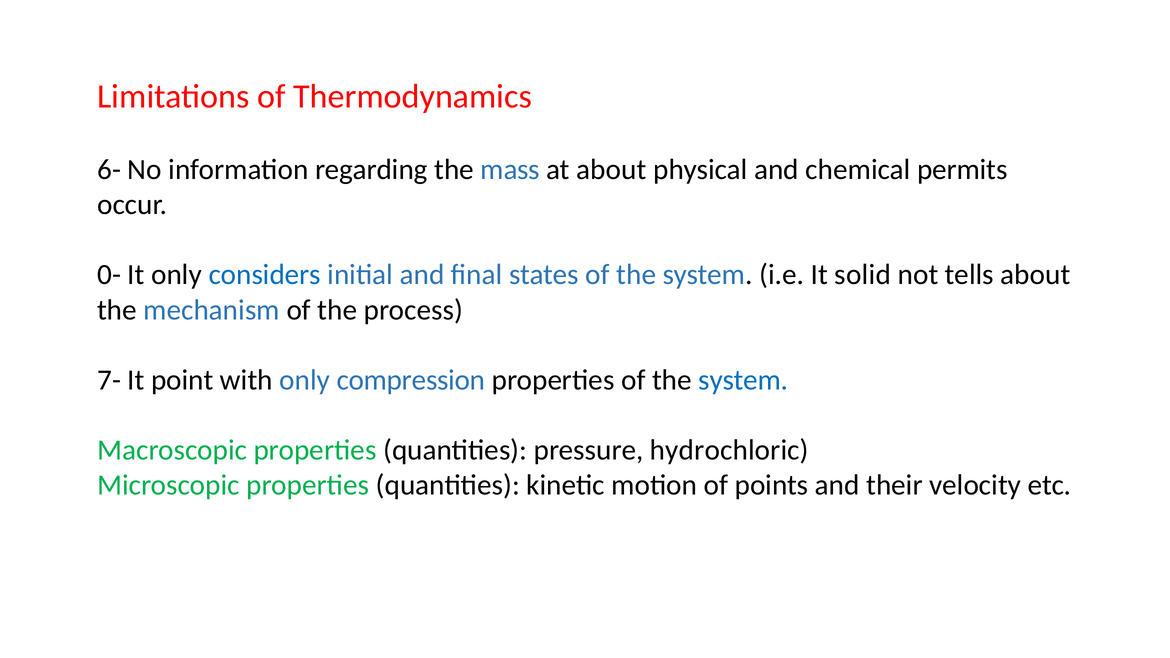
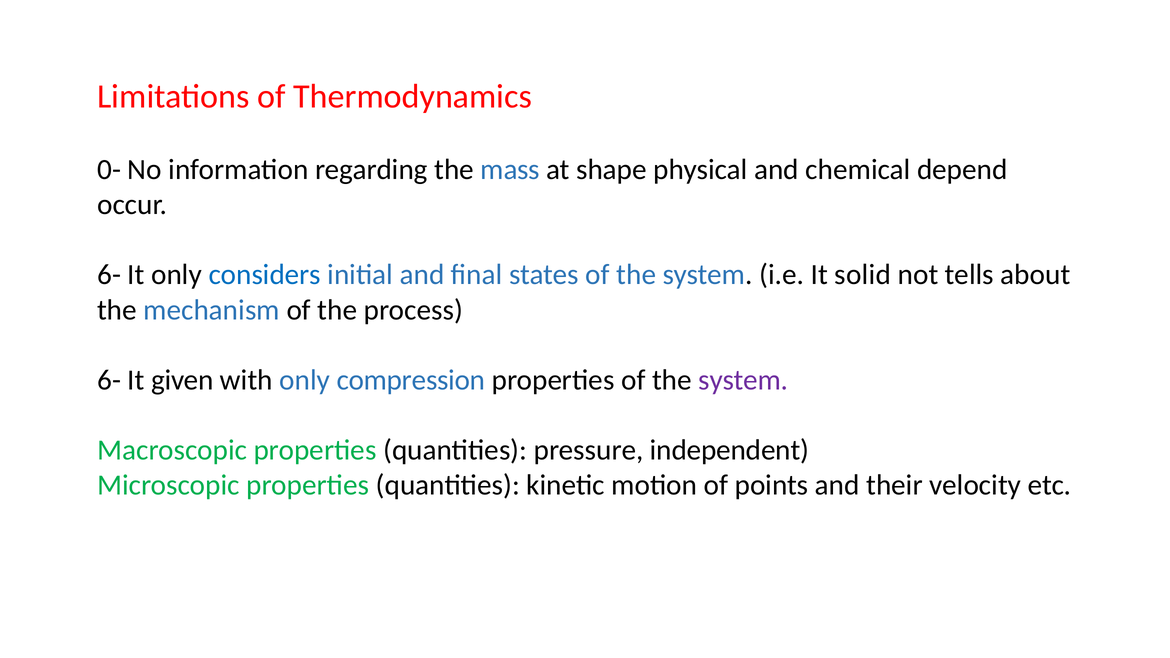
6-: 6- -> 0-
at about: about -> shape
permits: permits -> depend
0- at (109, 275): 0- -> 6-
7- at (109, 380): 7- -> 6-
point: point -> given
system at (743, 380) colour: blue -> purple
hydrochloric: hydrochloric -> independent
